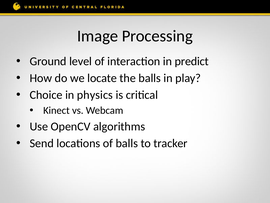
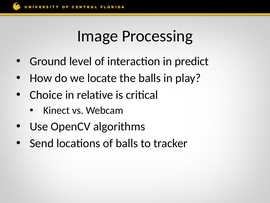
physics: physics -> relative
